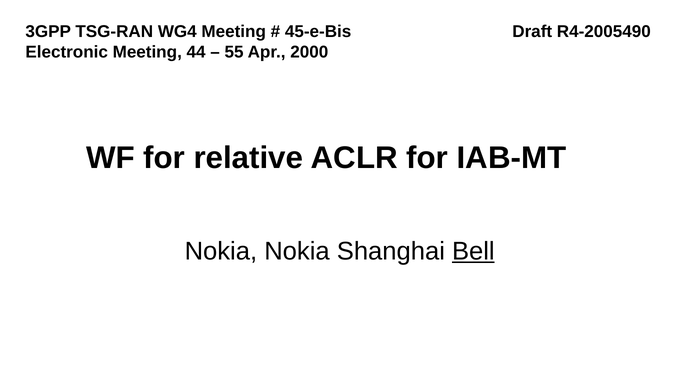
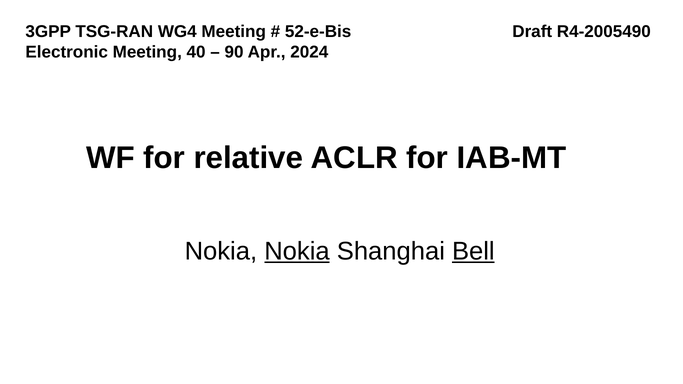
45-e-Bis: 45-e-Bis -> 52-e-Bis
44: 44 -> 40
55: 55 -> 90
2000: 2000 -> 2024
Nokia at (297, 252) underline: none -> present
